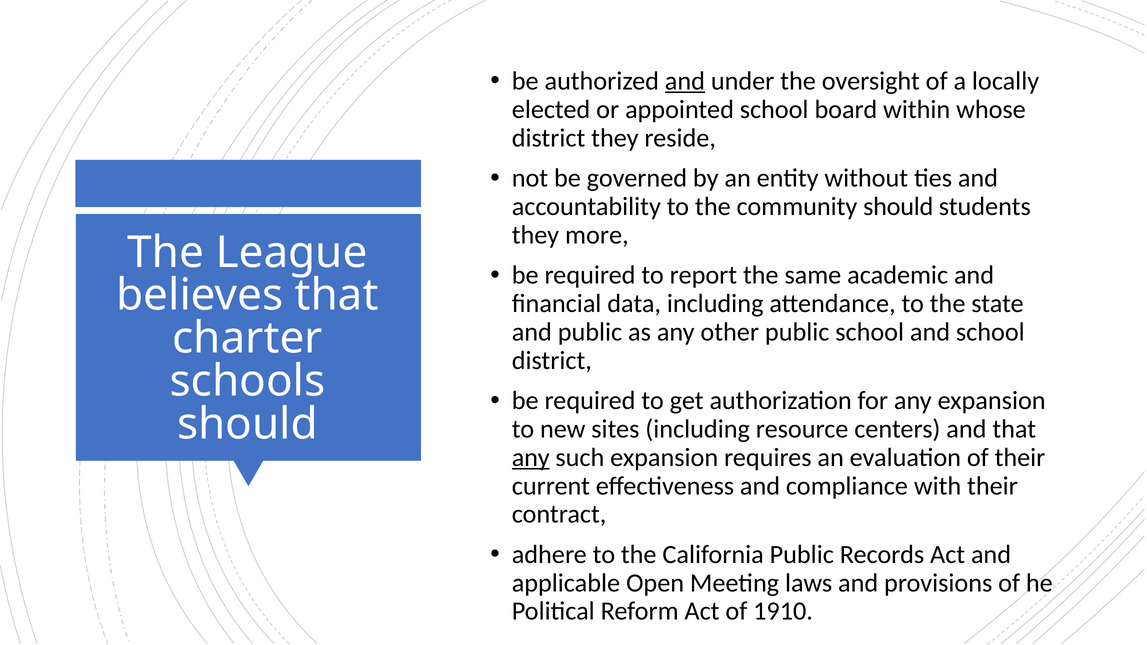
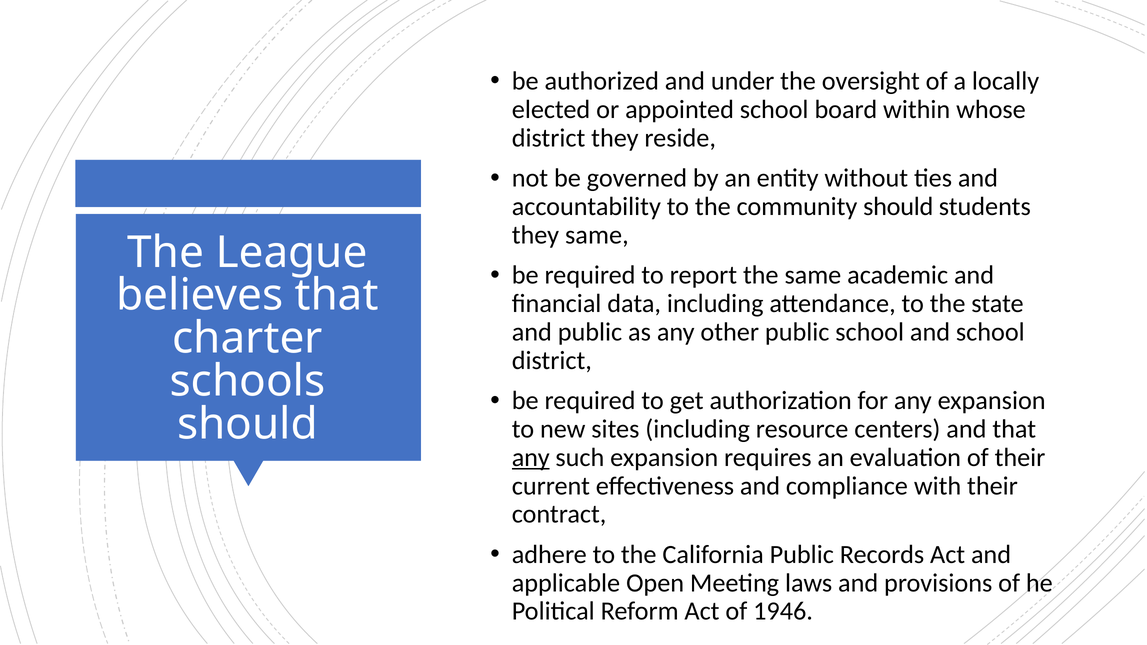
and at (685, 81) underline: present -> none
they more: more -> same
1910: 1910 -> 1946
